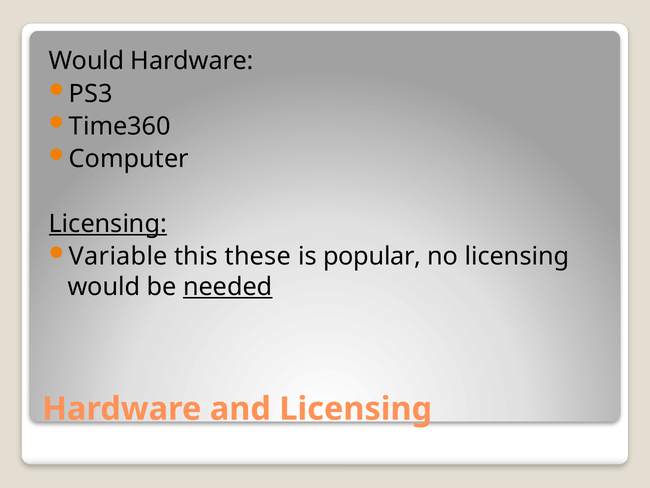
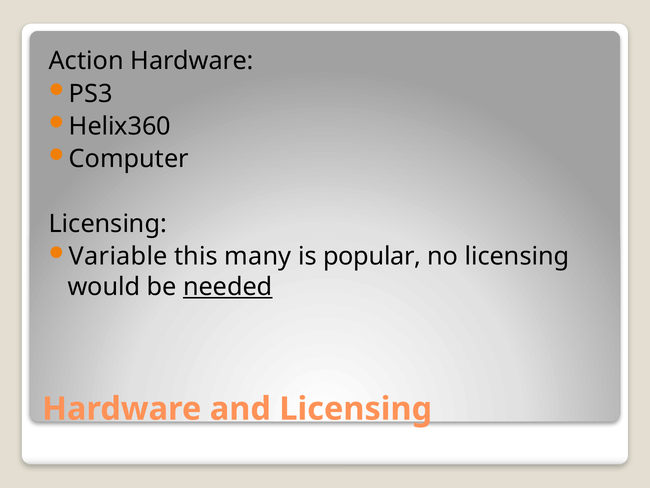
Would at (86, 61): Would -> Action
Time360: Time360 -> Helix360
Licensing at (108, 224) underline: present -> none
these: these -> many
